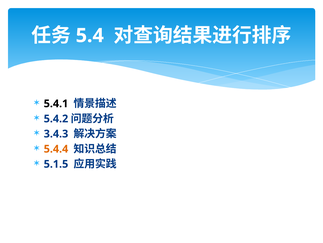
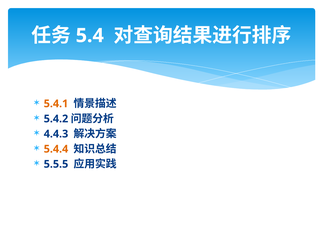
5.4.1 colour: black -> orange
3.4.3: 3.4.3 -> 4.4.3
5.1.5: 5.1.5 -> 5.5.5
